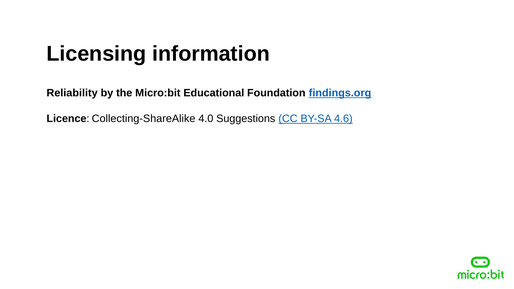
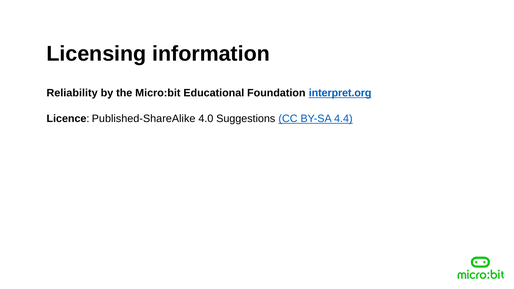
findings.org: findings.org -> interpret.org
Collecting-ShareAlike: Collecting-ShareAlike -> Published-ShareAlike
4.6: 4.6 -> 4.4
